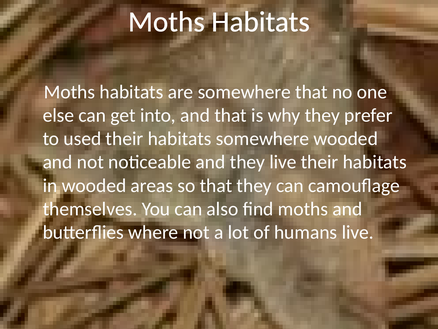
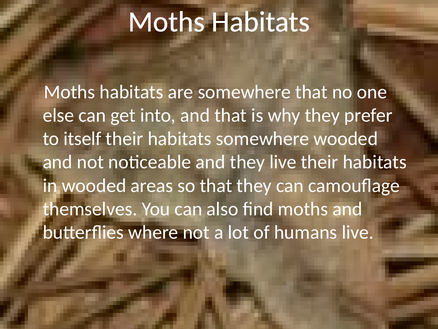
used: used -> itself
